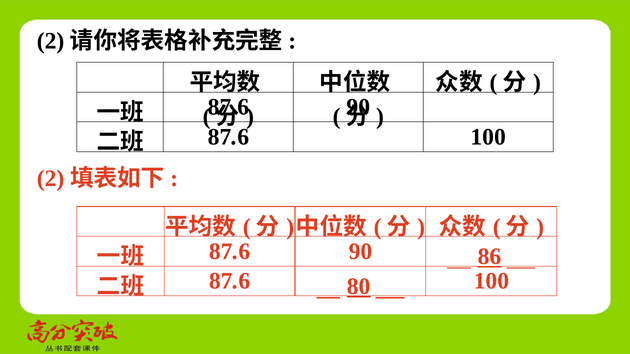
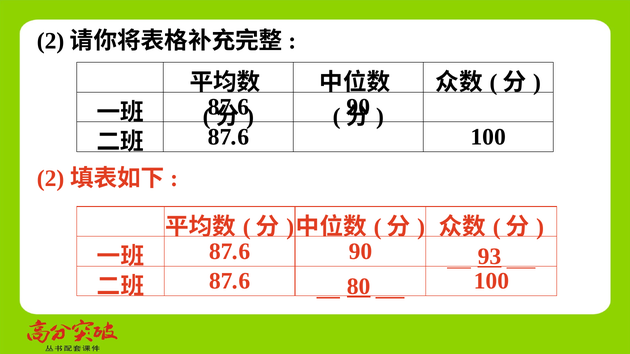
86: 86 -> 93
